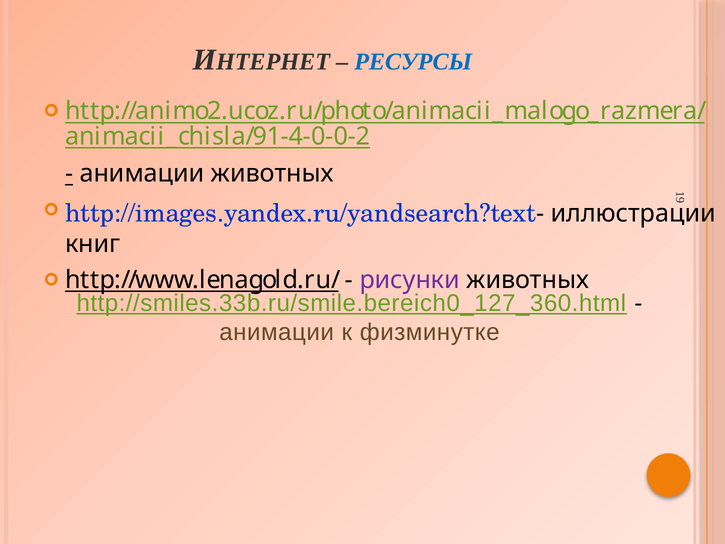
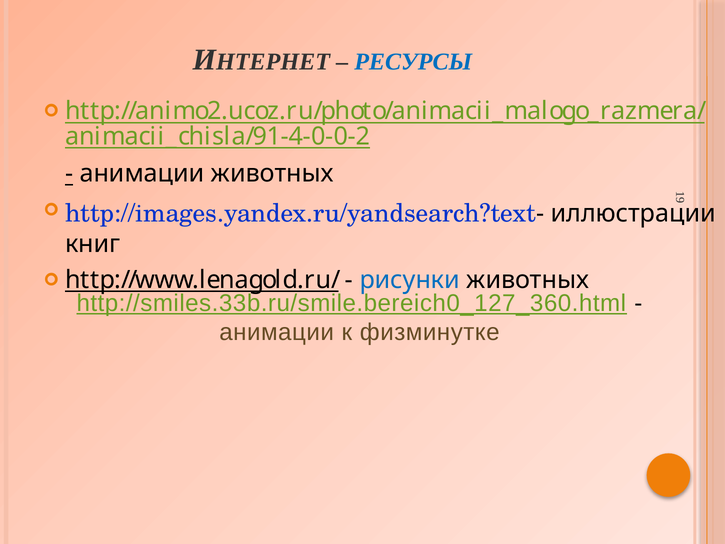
рисунки colour: purple -> blue
